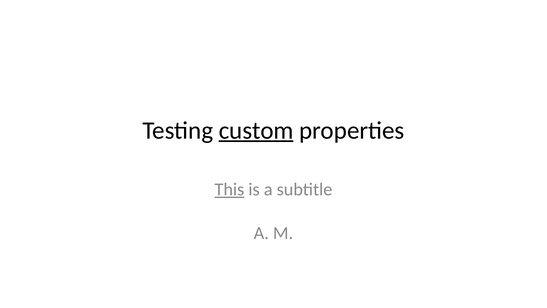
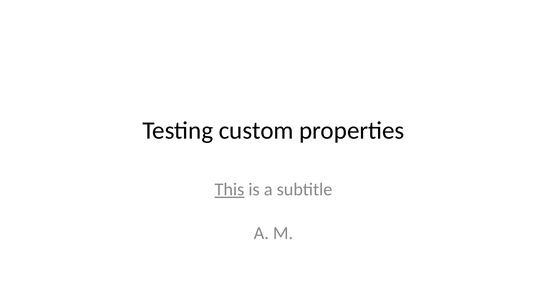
custom underline: present -> none
